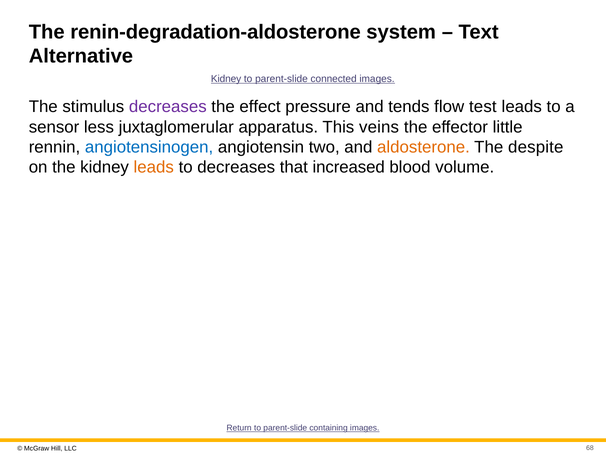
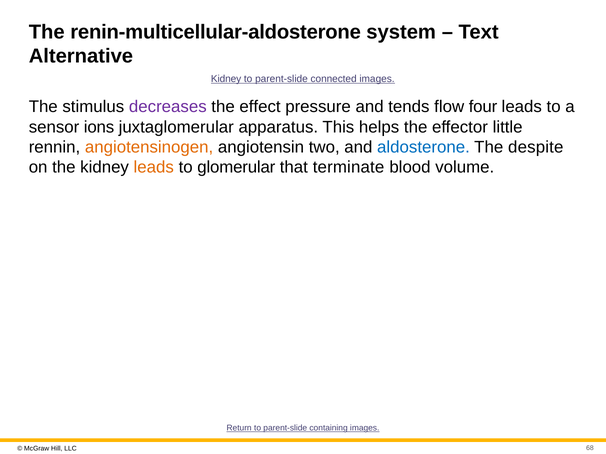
renin-degradation-aldosterone: renin-degradation-aldosterone -> renin-multicellular-aldosterone
test: test -> four
less: less -> ions
veins: veins -> helps
angiotensinogen colour: blue -> orange
aldosterone colour: orange -> blue
to decreases: decreases -> glomerular
increased: increased -> terminate
